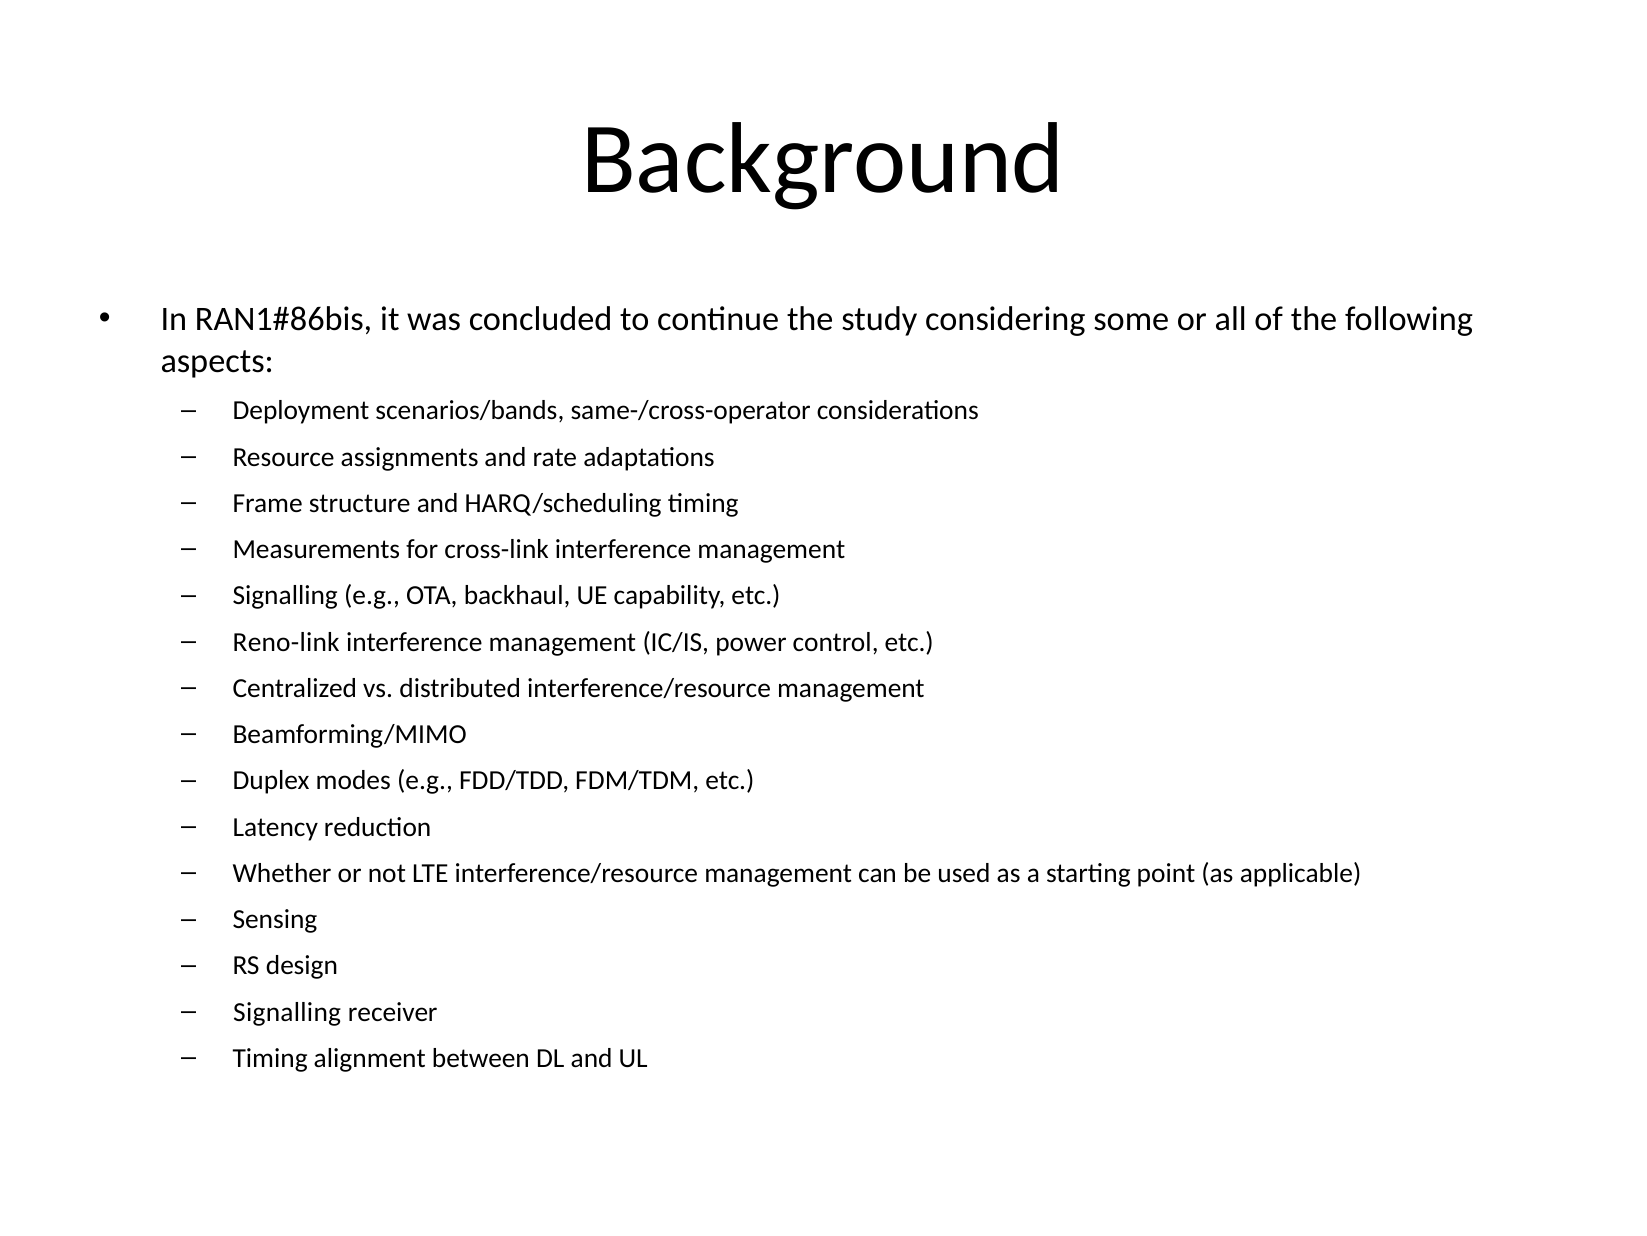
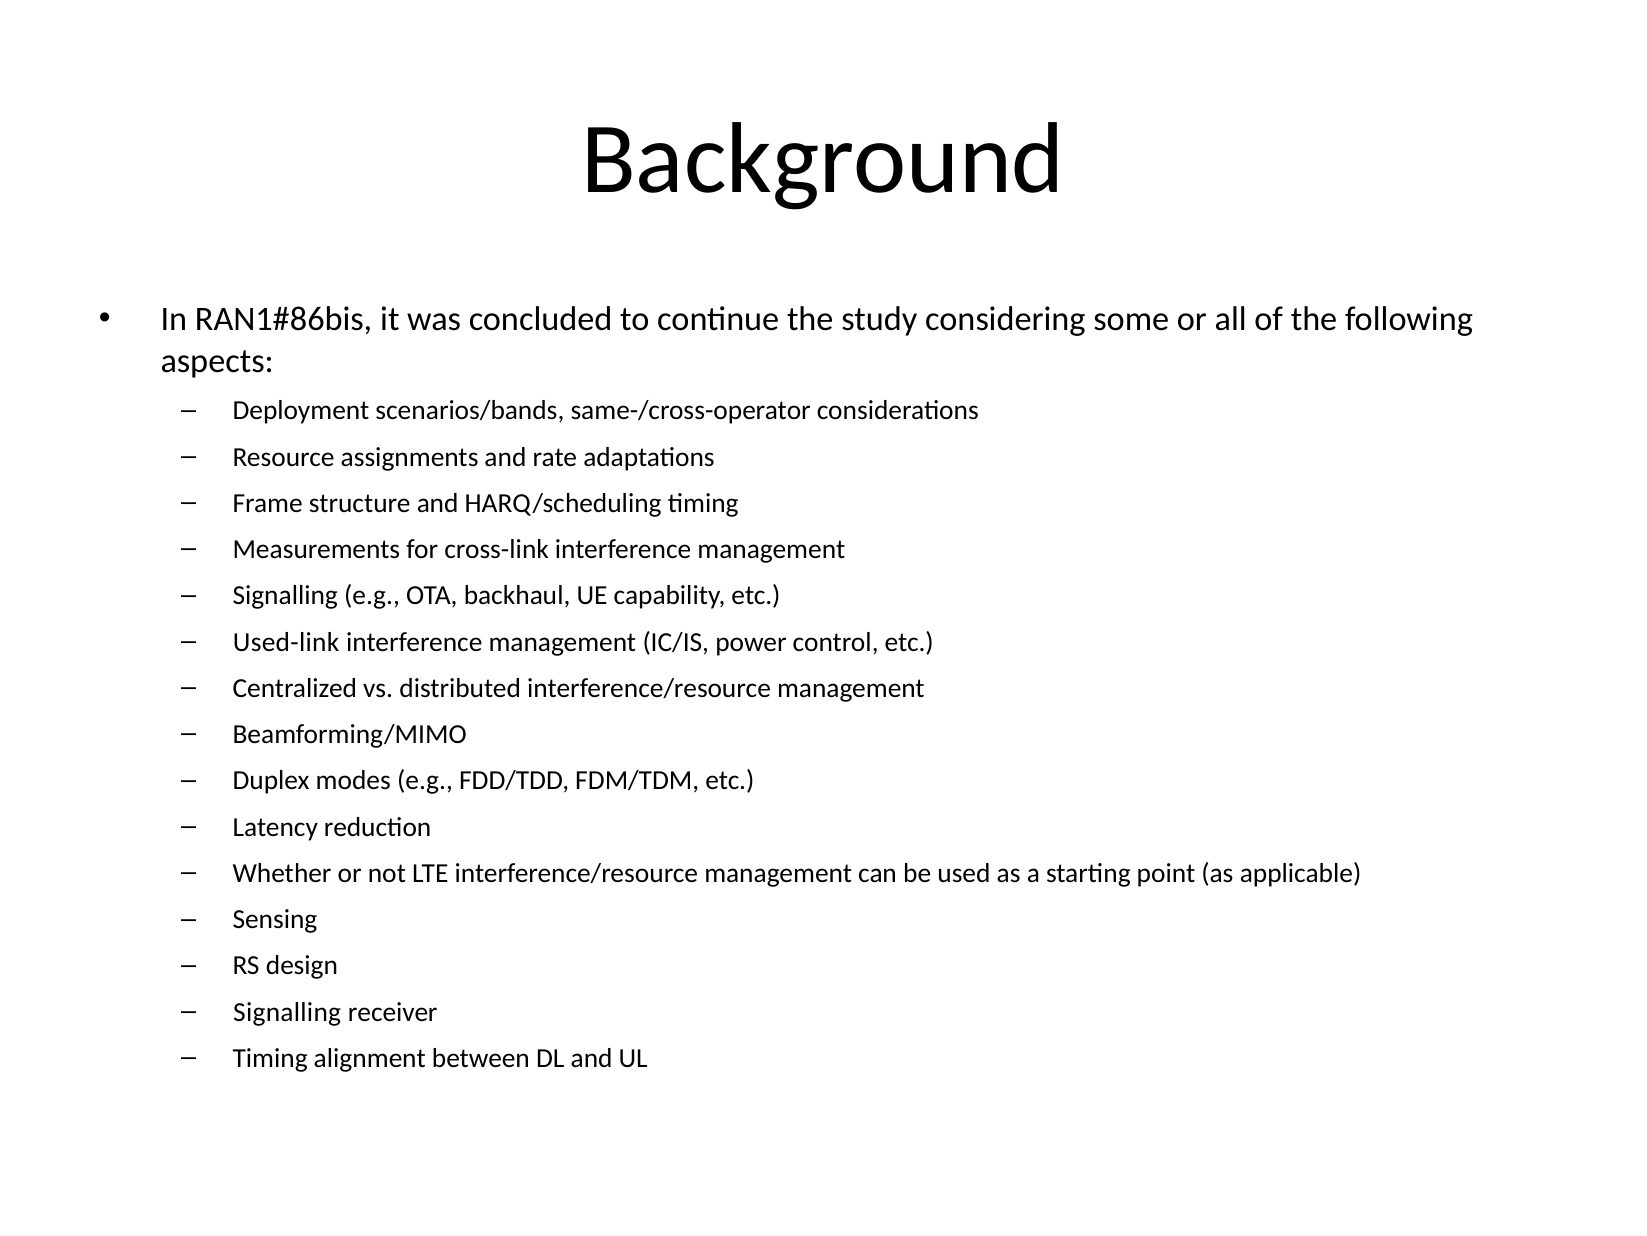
Reno-link: Reno-link -> Used-link
